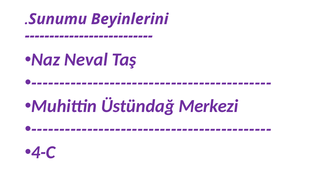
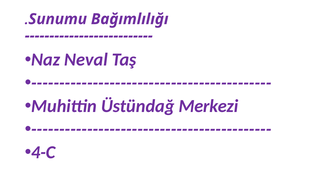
Beyinlerini: Beyinlerini -> Bağımlılığı
